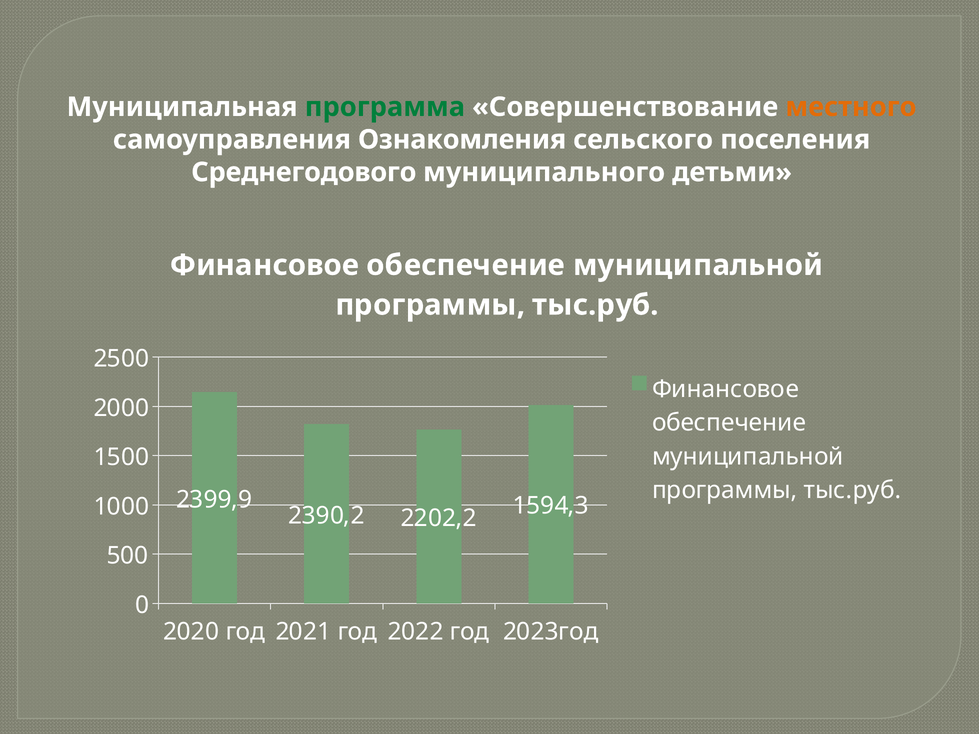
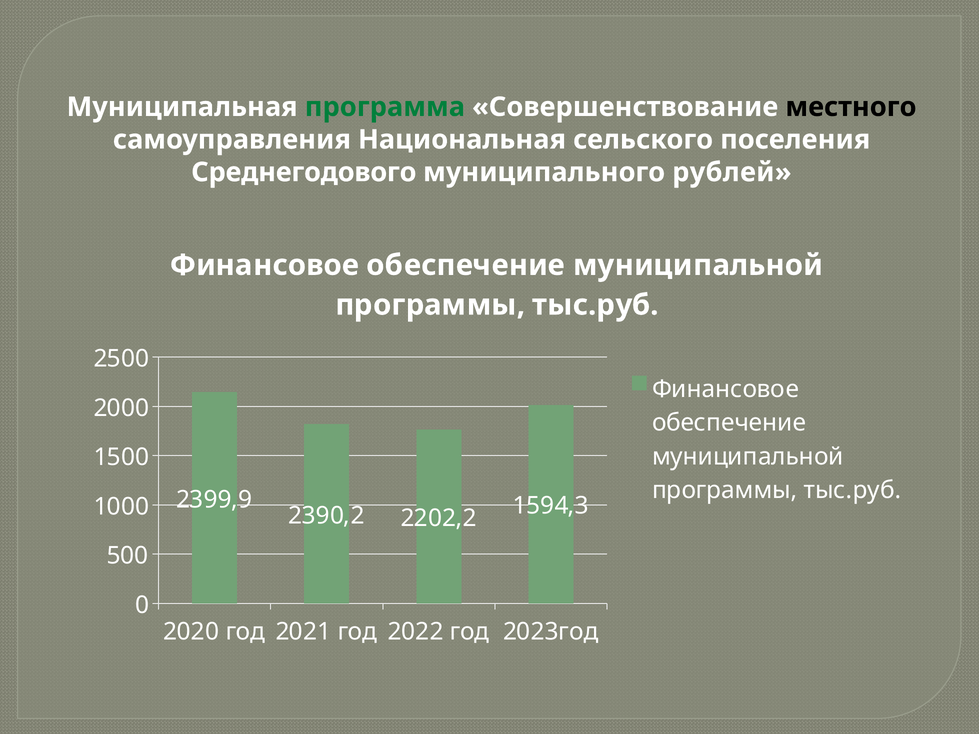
местного colour: orange -> black
Ознакомления: Ознакомления -> Национальная
детьми: детьми -> рублей
